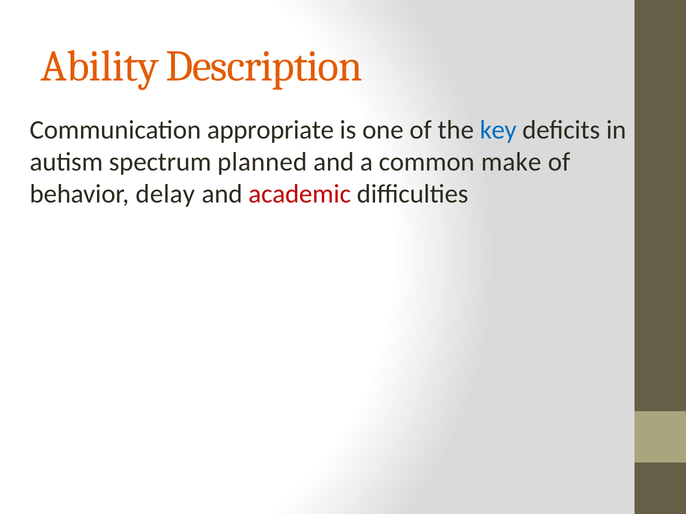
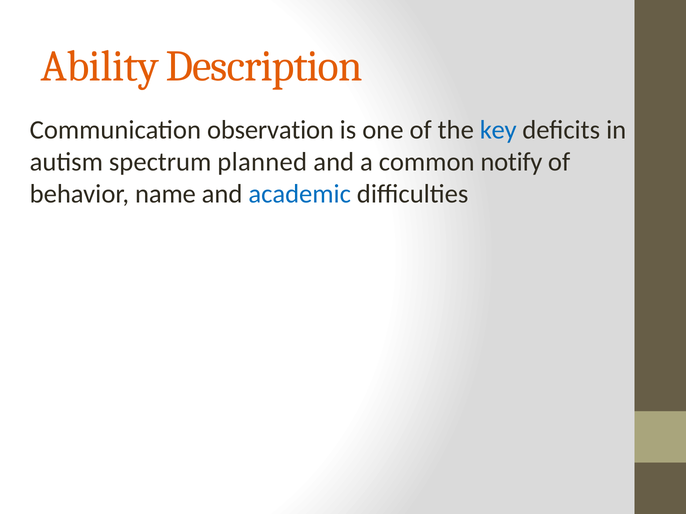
appropriate: appropriate -> observation
make: make -> notify
delay: delay -> name
academic colour: red -> blue
